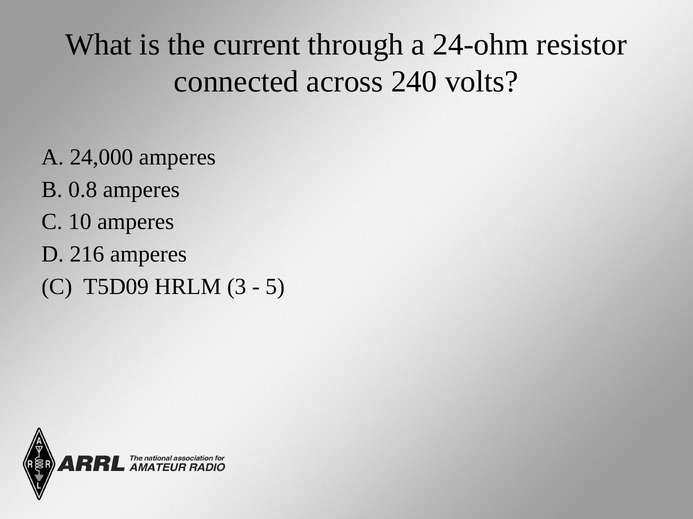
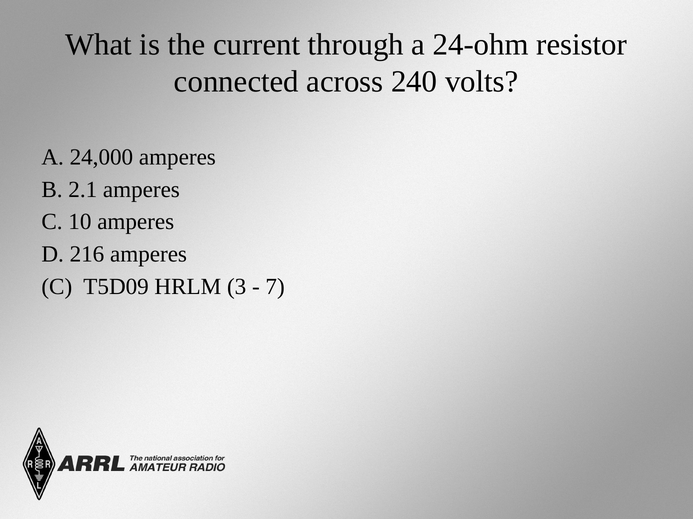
0.8: 0.8 -> 2.1
5: 5 -> 7
